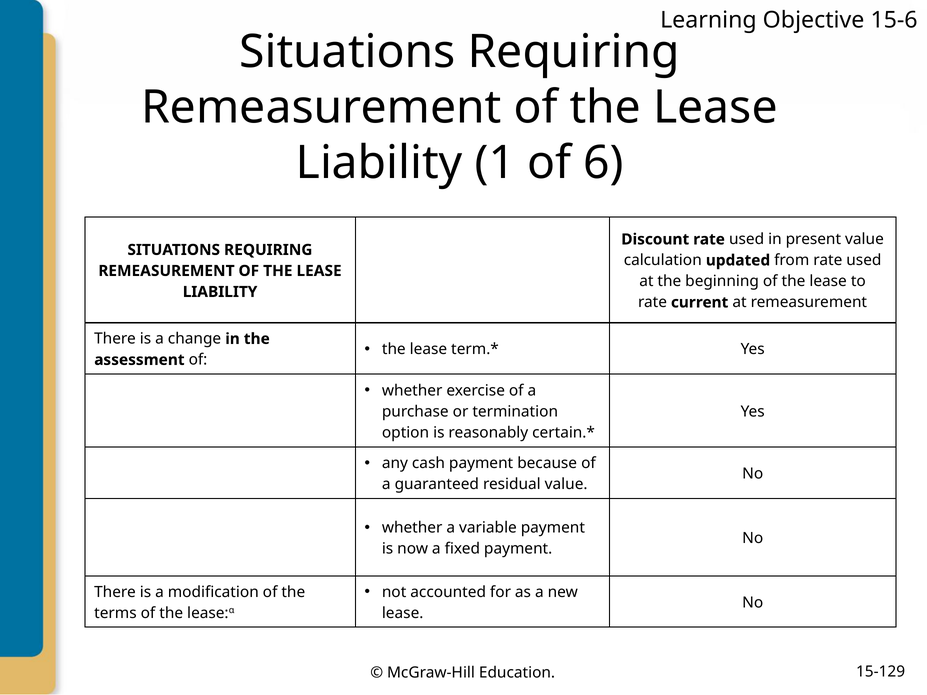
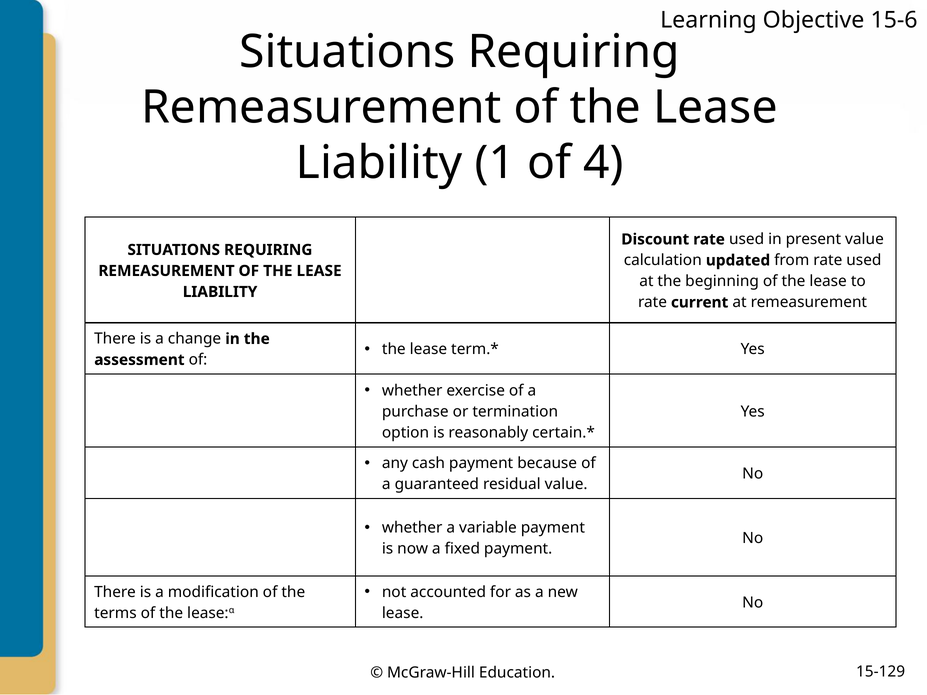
6: 6 -> 4
